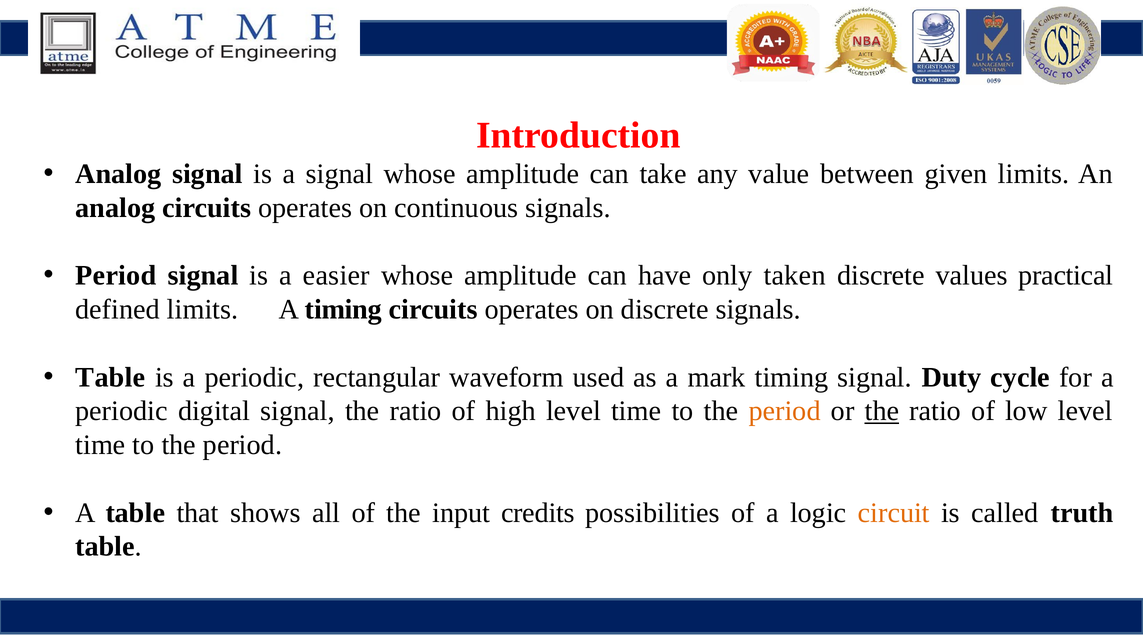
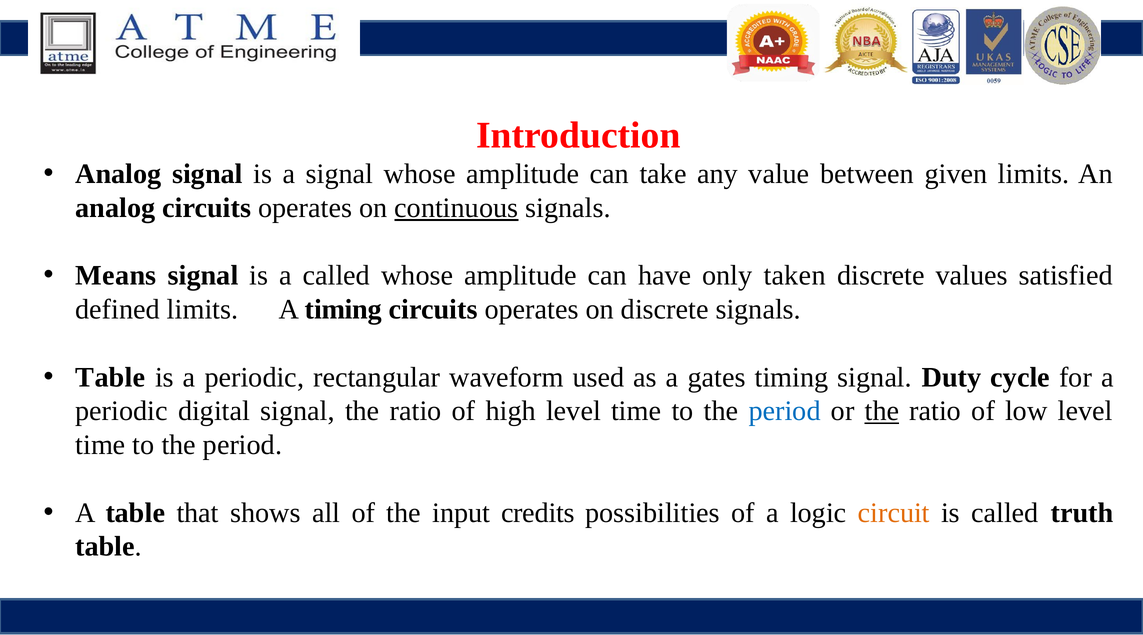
continuous underline: none -> present
Period at (116, 276): Period -> Means
a easier: easier -> called
practical: practical -> satisfied
mark: mark -> gates
period at (785, 411) colour: orange -> blue
